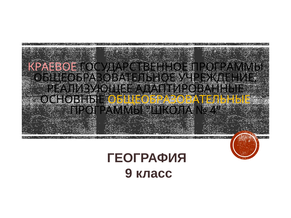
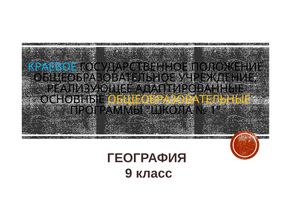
КРАЕВОЕ colour: pink -> light blue
ГОСУДАРСТВЕННОЕ ПРОГРАММЫ: ПРОГРАММЫ -> ПОЛОЖЕНИЕ
4: 4 -> 1
